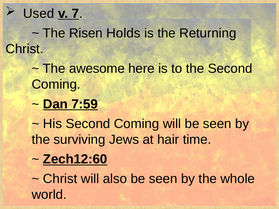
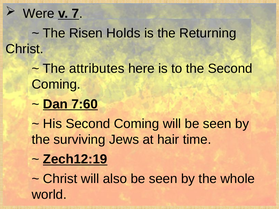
Used: Used -> Were
awesome: awesome -> attributes
7:59: 7:59 -> 7:60
Zech12:60: Zech12:60 -> Zech12:19
